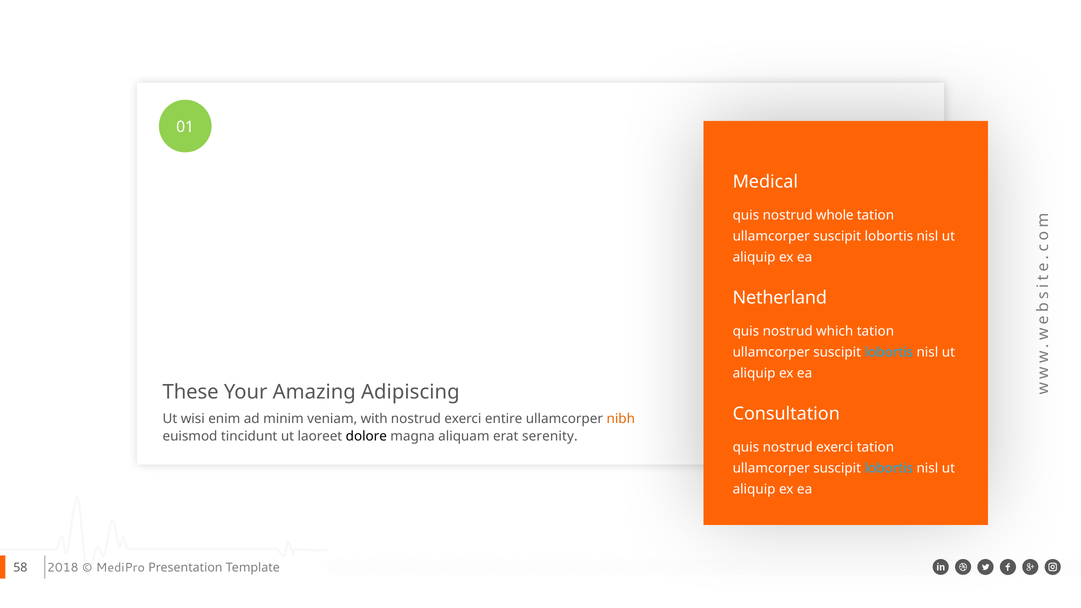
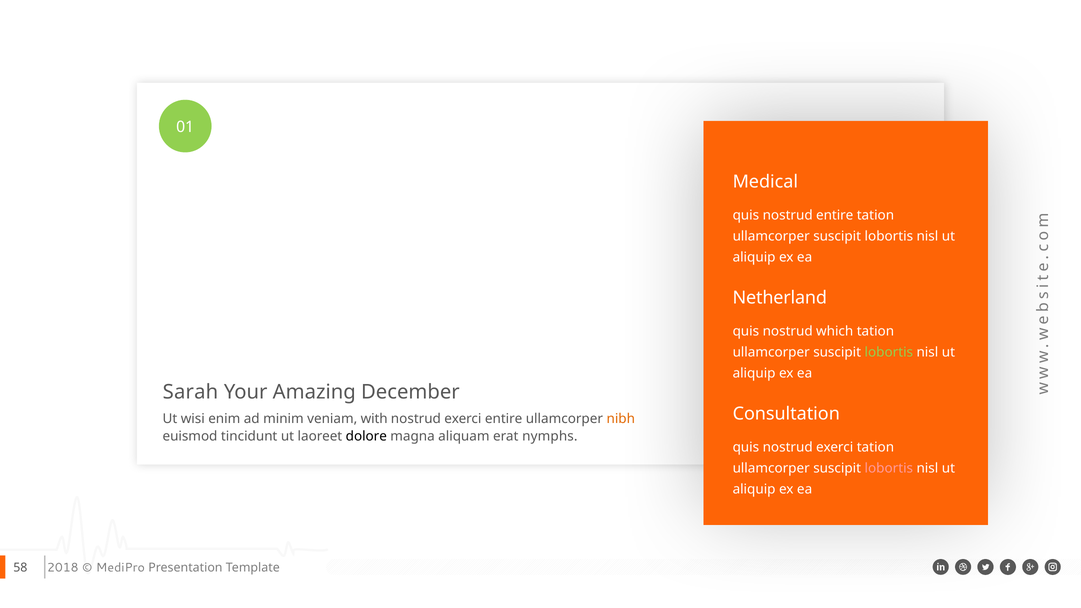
nostrud whole: whole -> entire
lobortis at (889, 352) colour: light blue -> light green
These: These -> Sarah
Adipiscing: Adipiscing -> December
serenity: serenity -> nymphs
lobortis at (889, 468) colour: light blue -> pink
